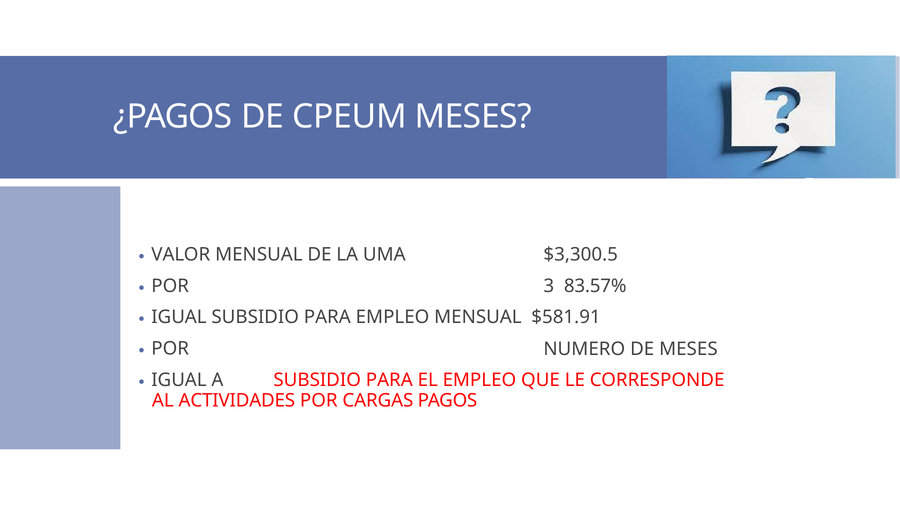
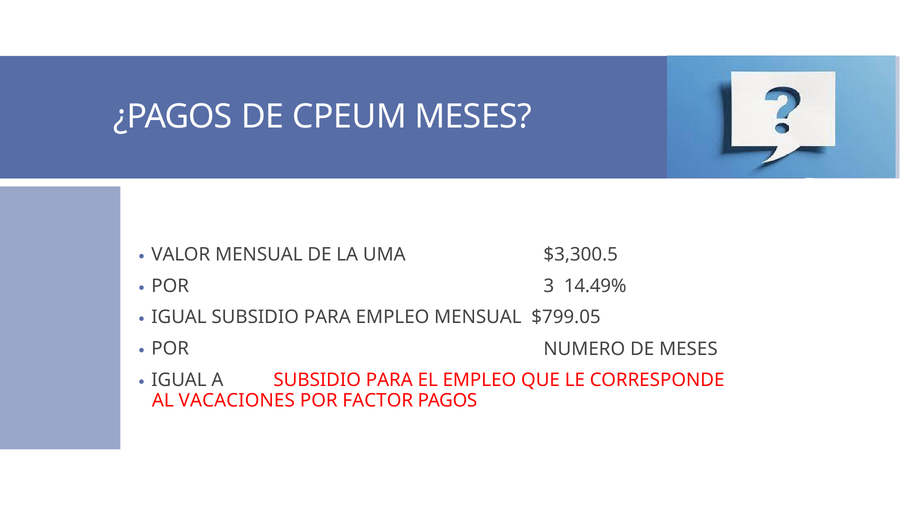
83.57%: 83.57% -> 14.49%
$581.91: $581.91 -> $799.05
ACTIVIDADES: ACTIVIDADES -> VACACIONES
CARGAS: CARGAS -> FACTOR
